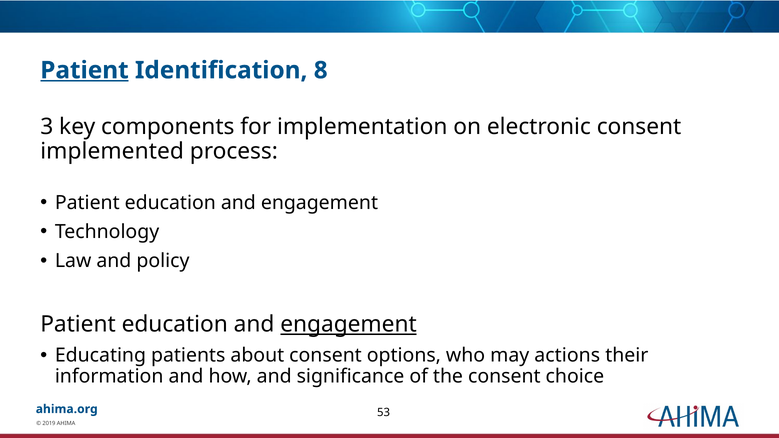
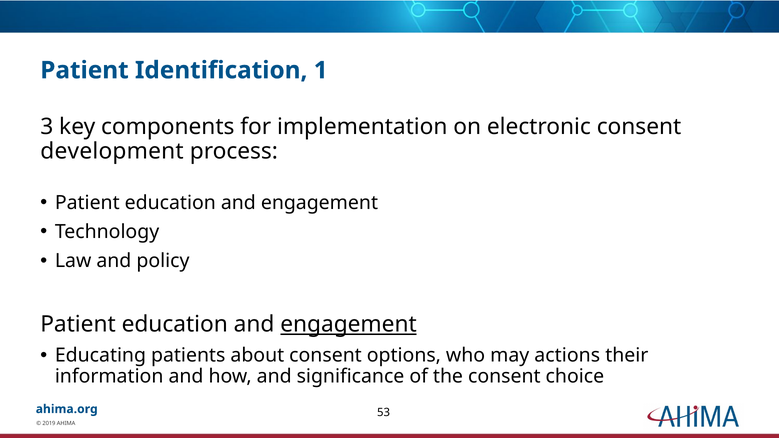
Patient at (84, 70) underline: present -> none
8: 8 -> 1
implemented: implemented -> development
